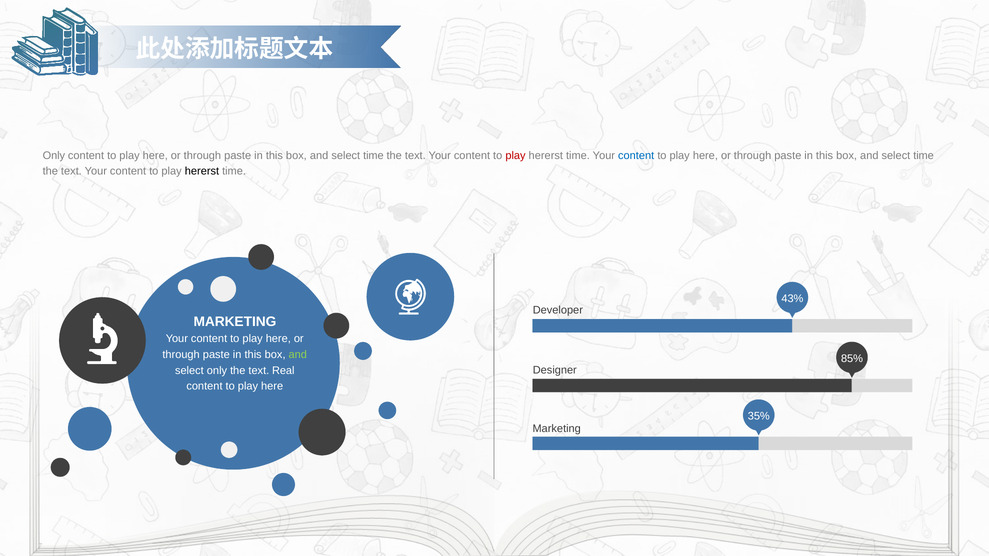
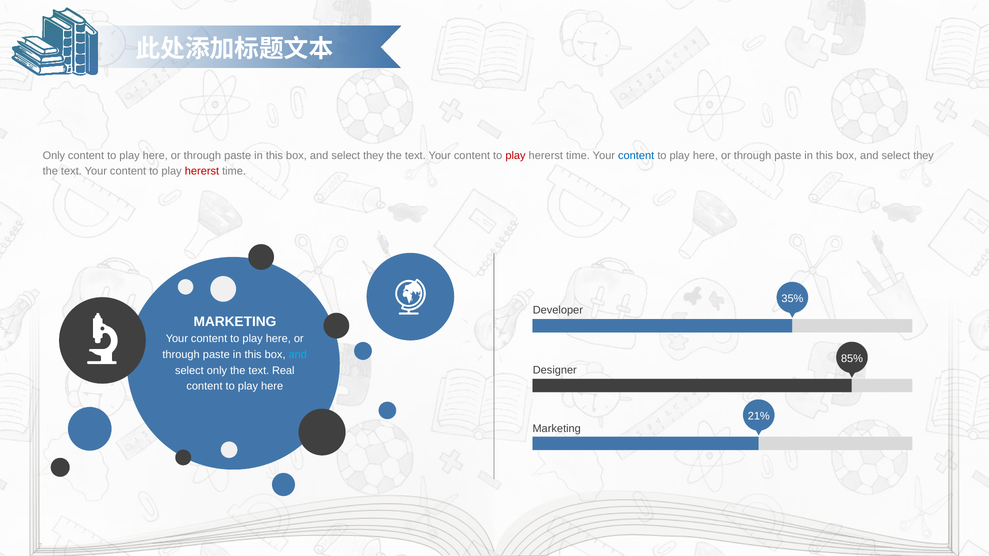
time at (373, 156): time -> they
time at (924, 156): time -> they
hererst at (202, 171) colour: black -> red
43%: 43% -> 35%
and at (298, 355) colour: light green -> light blue
35%: 35% -> 21%
